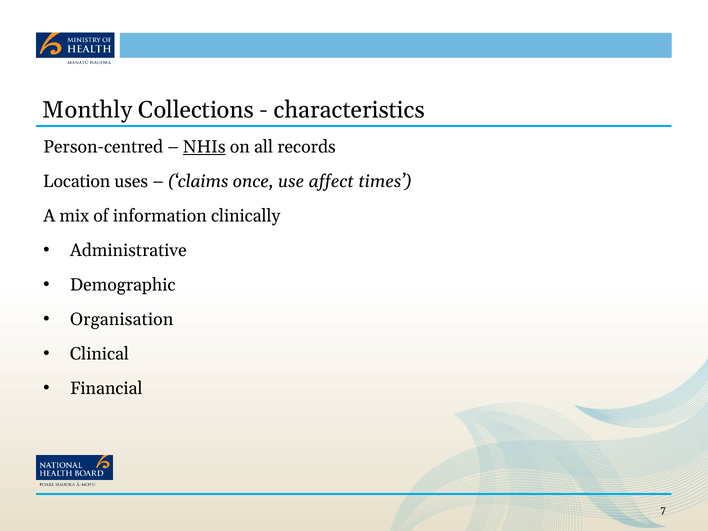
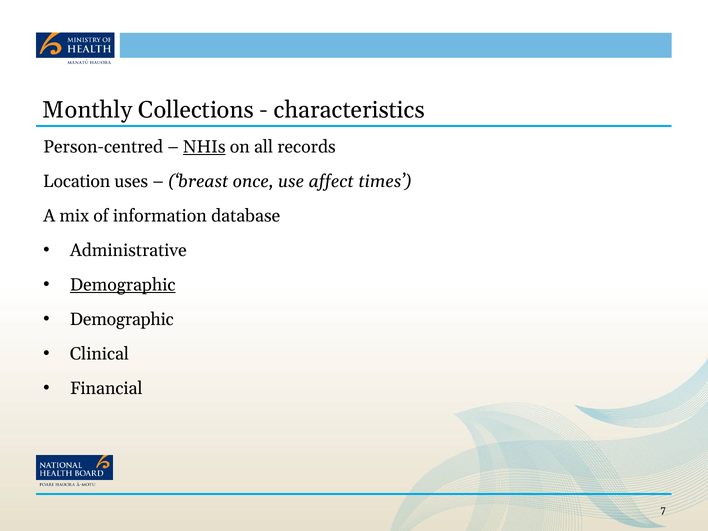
claims: claims -> breast
clinically: clinically -> database
Demographic at (123, 285) underline: none -> present
Organisation at (122, 320): Organisation -> Demographic
